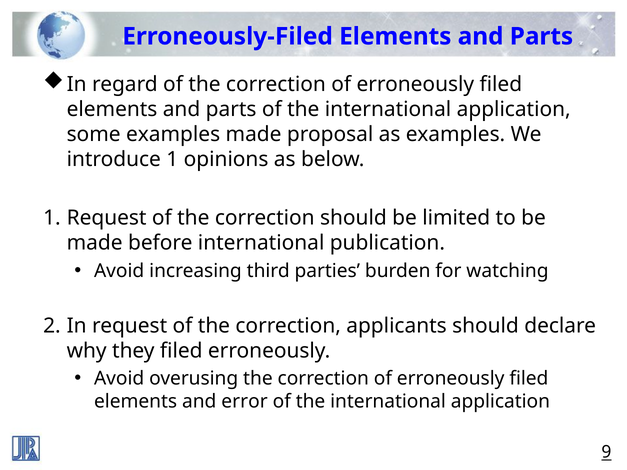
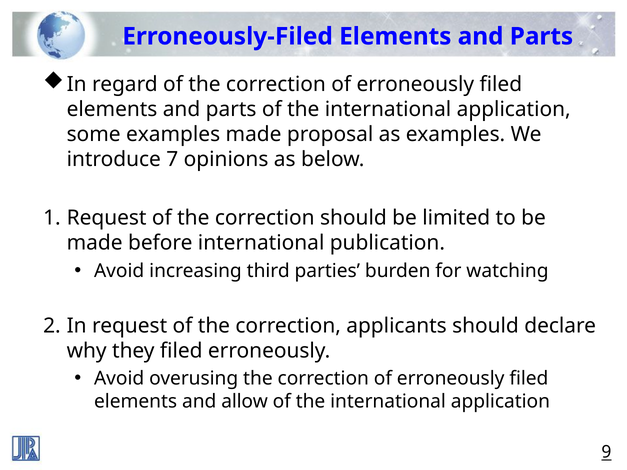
introduce 1: 1 -> 7
error: error -> allow
